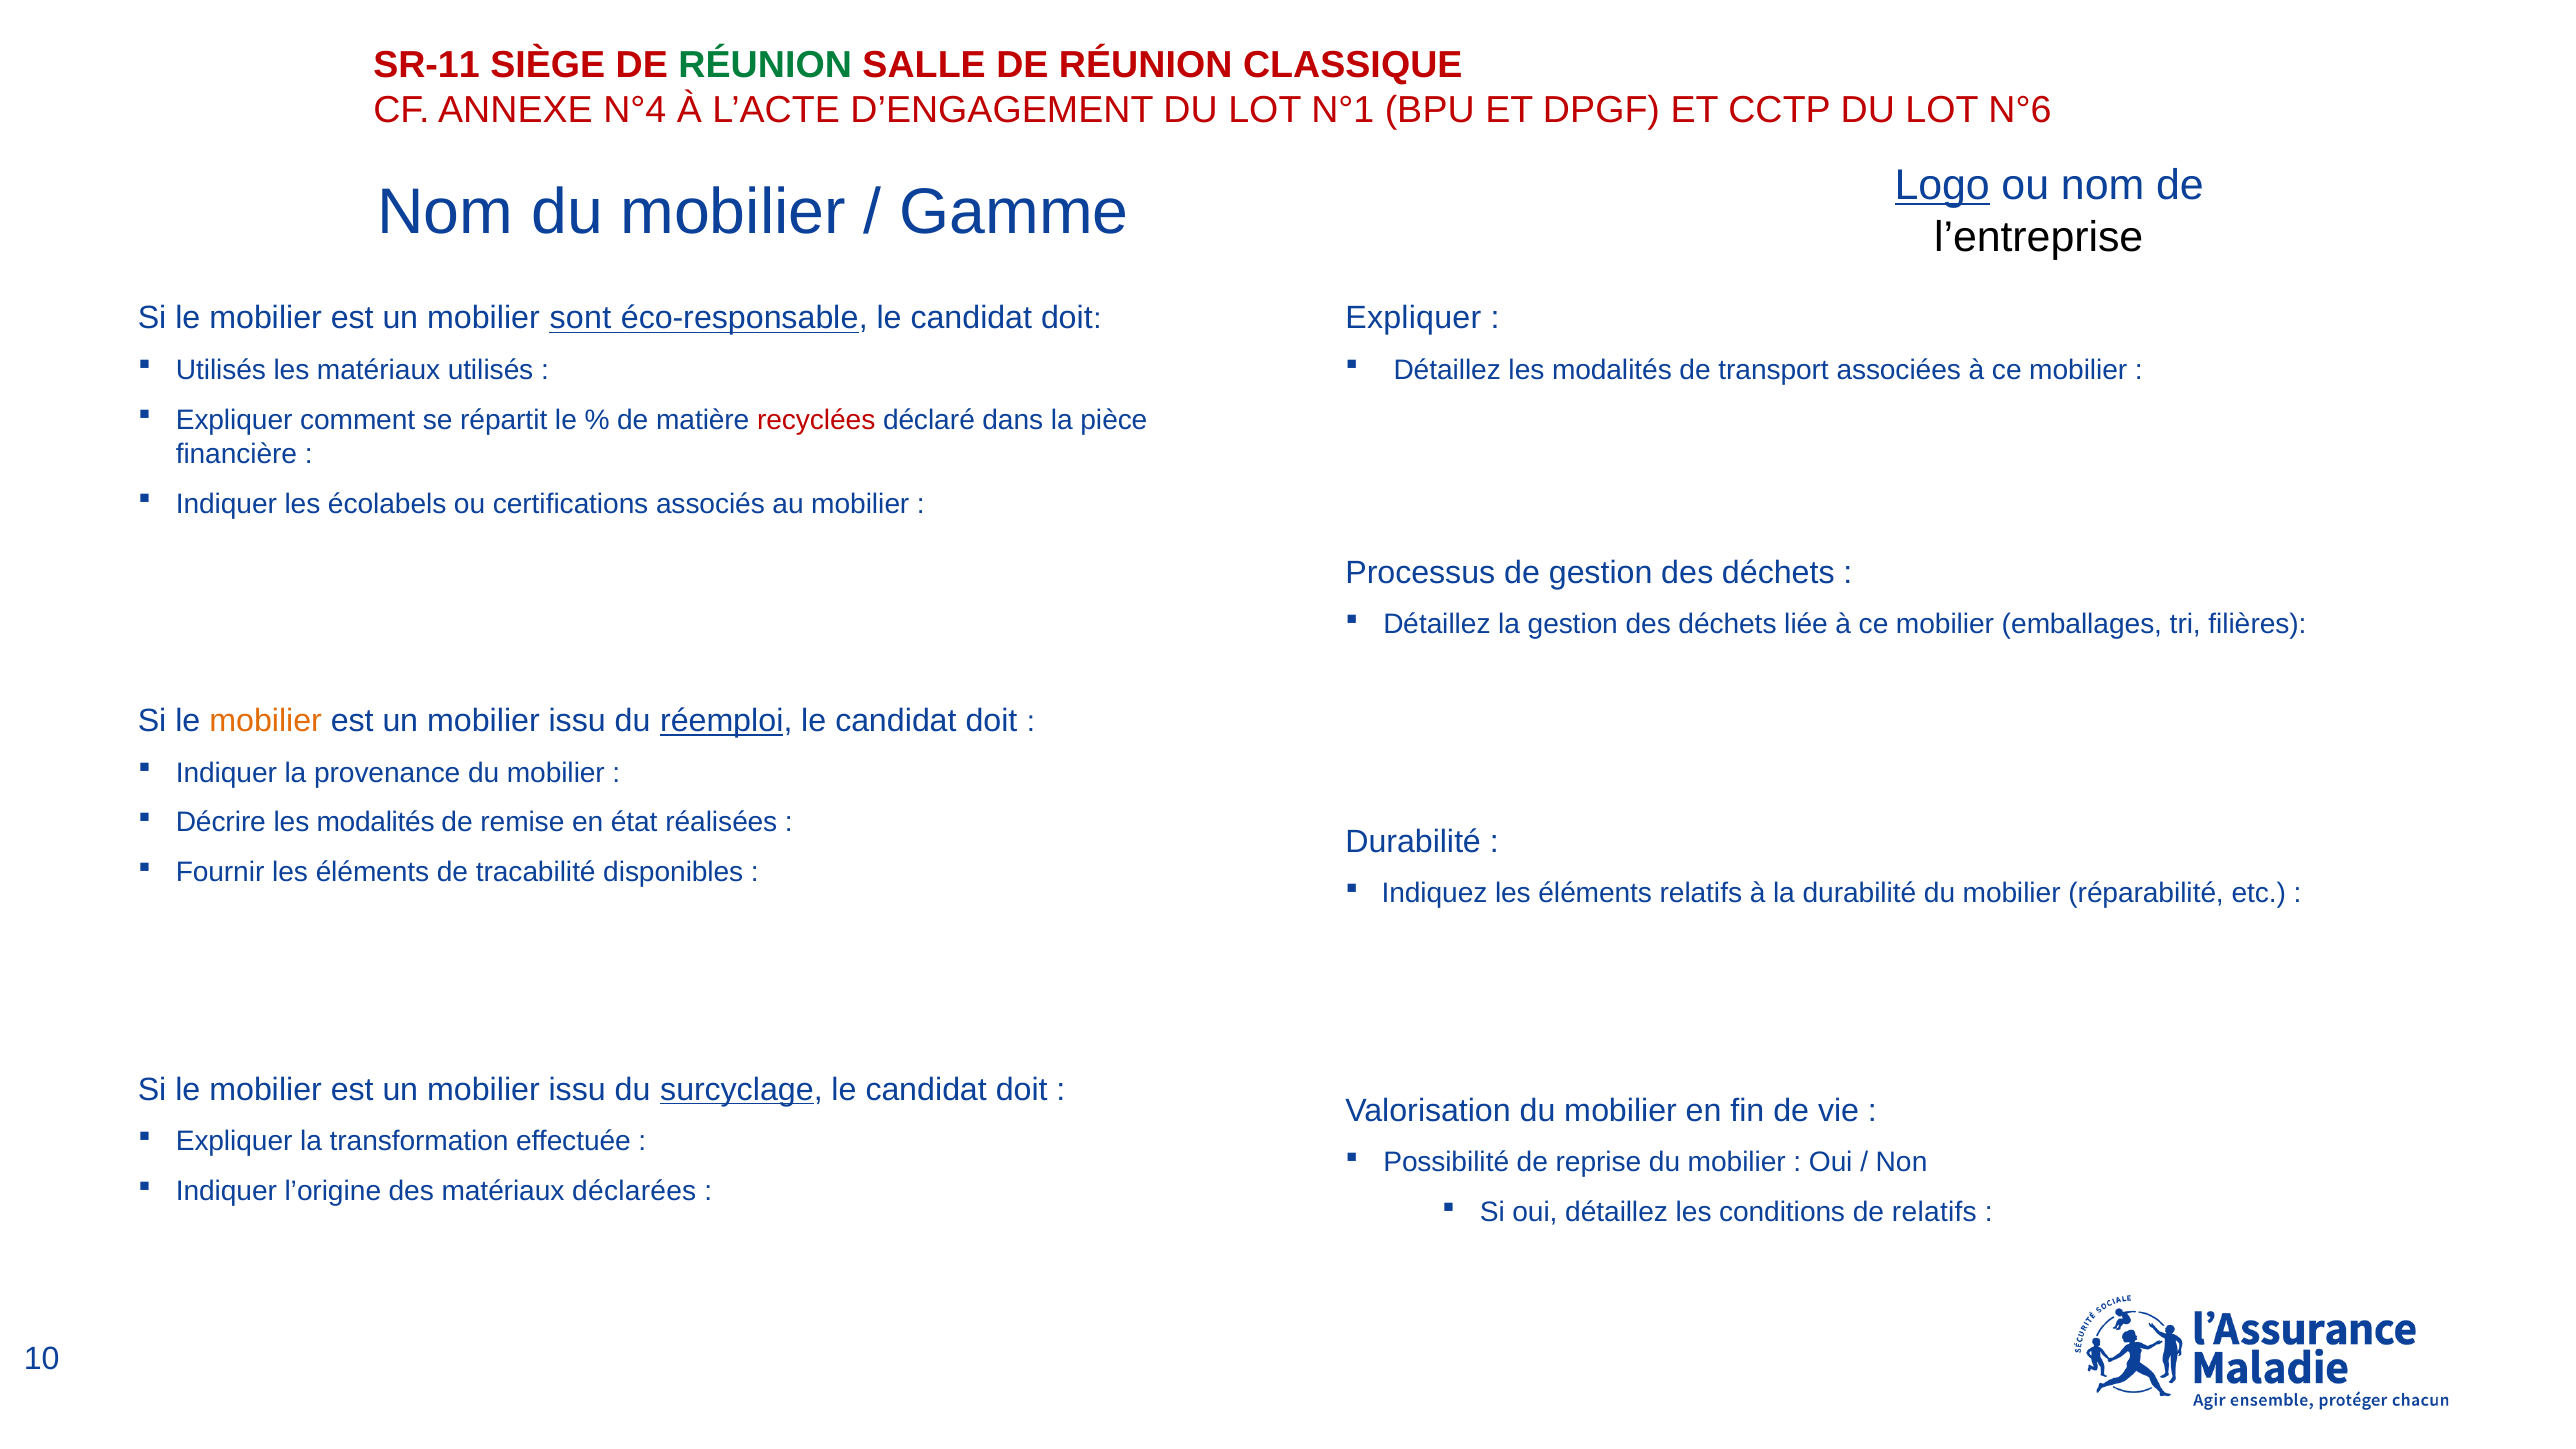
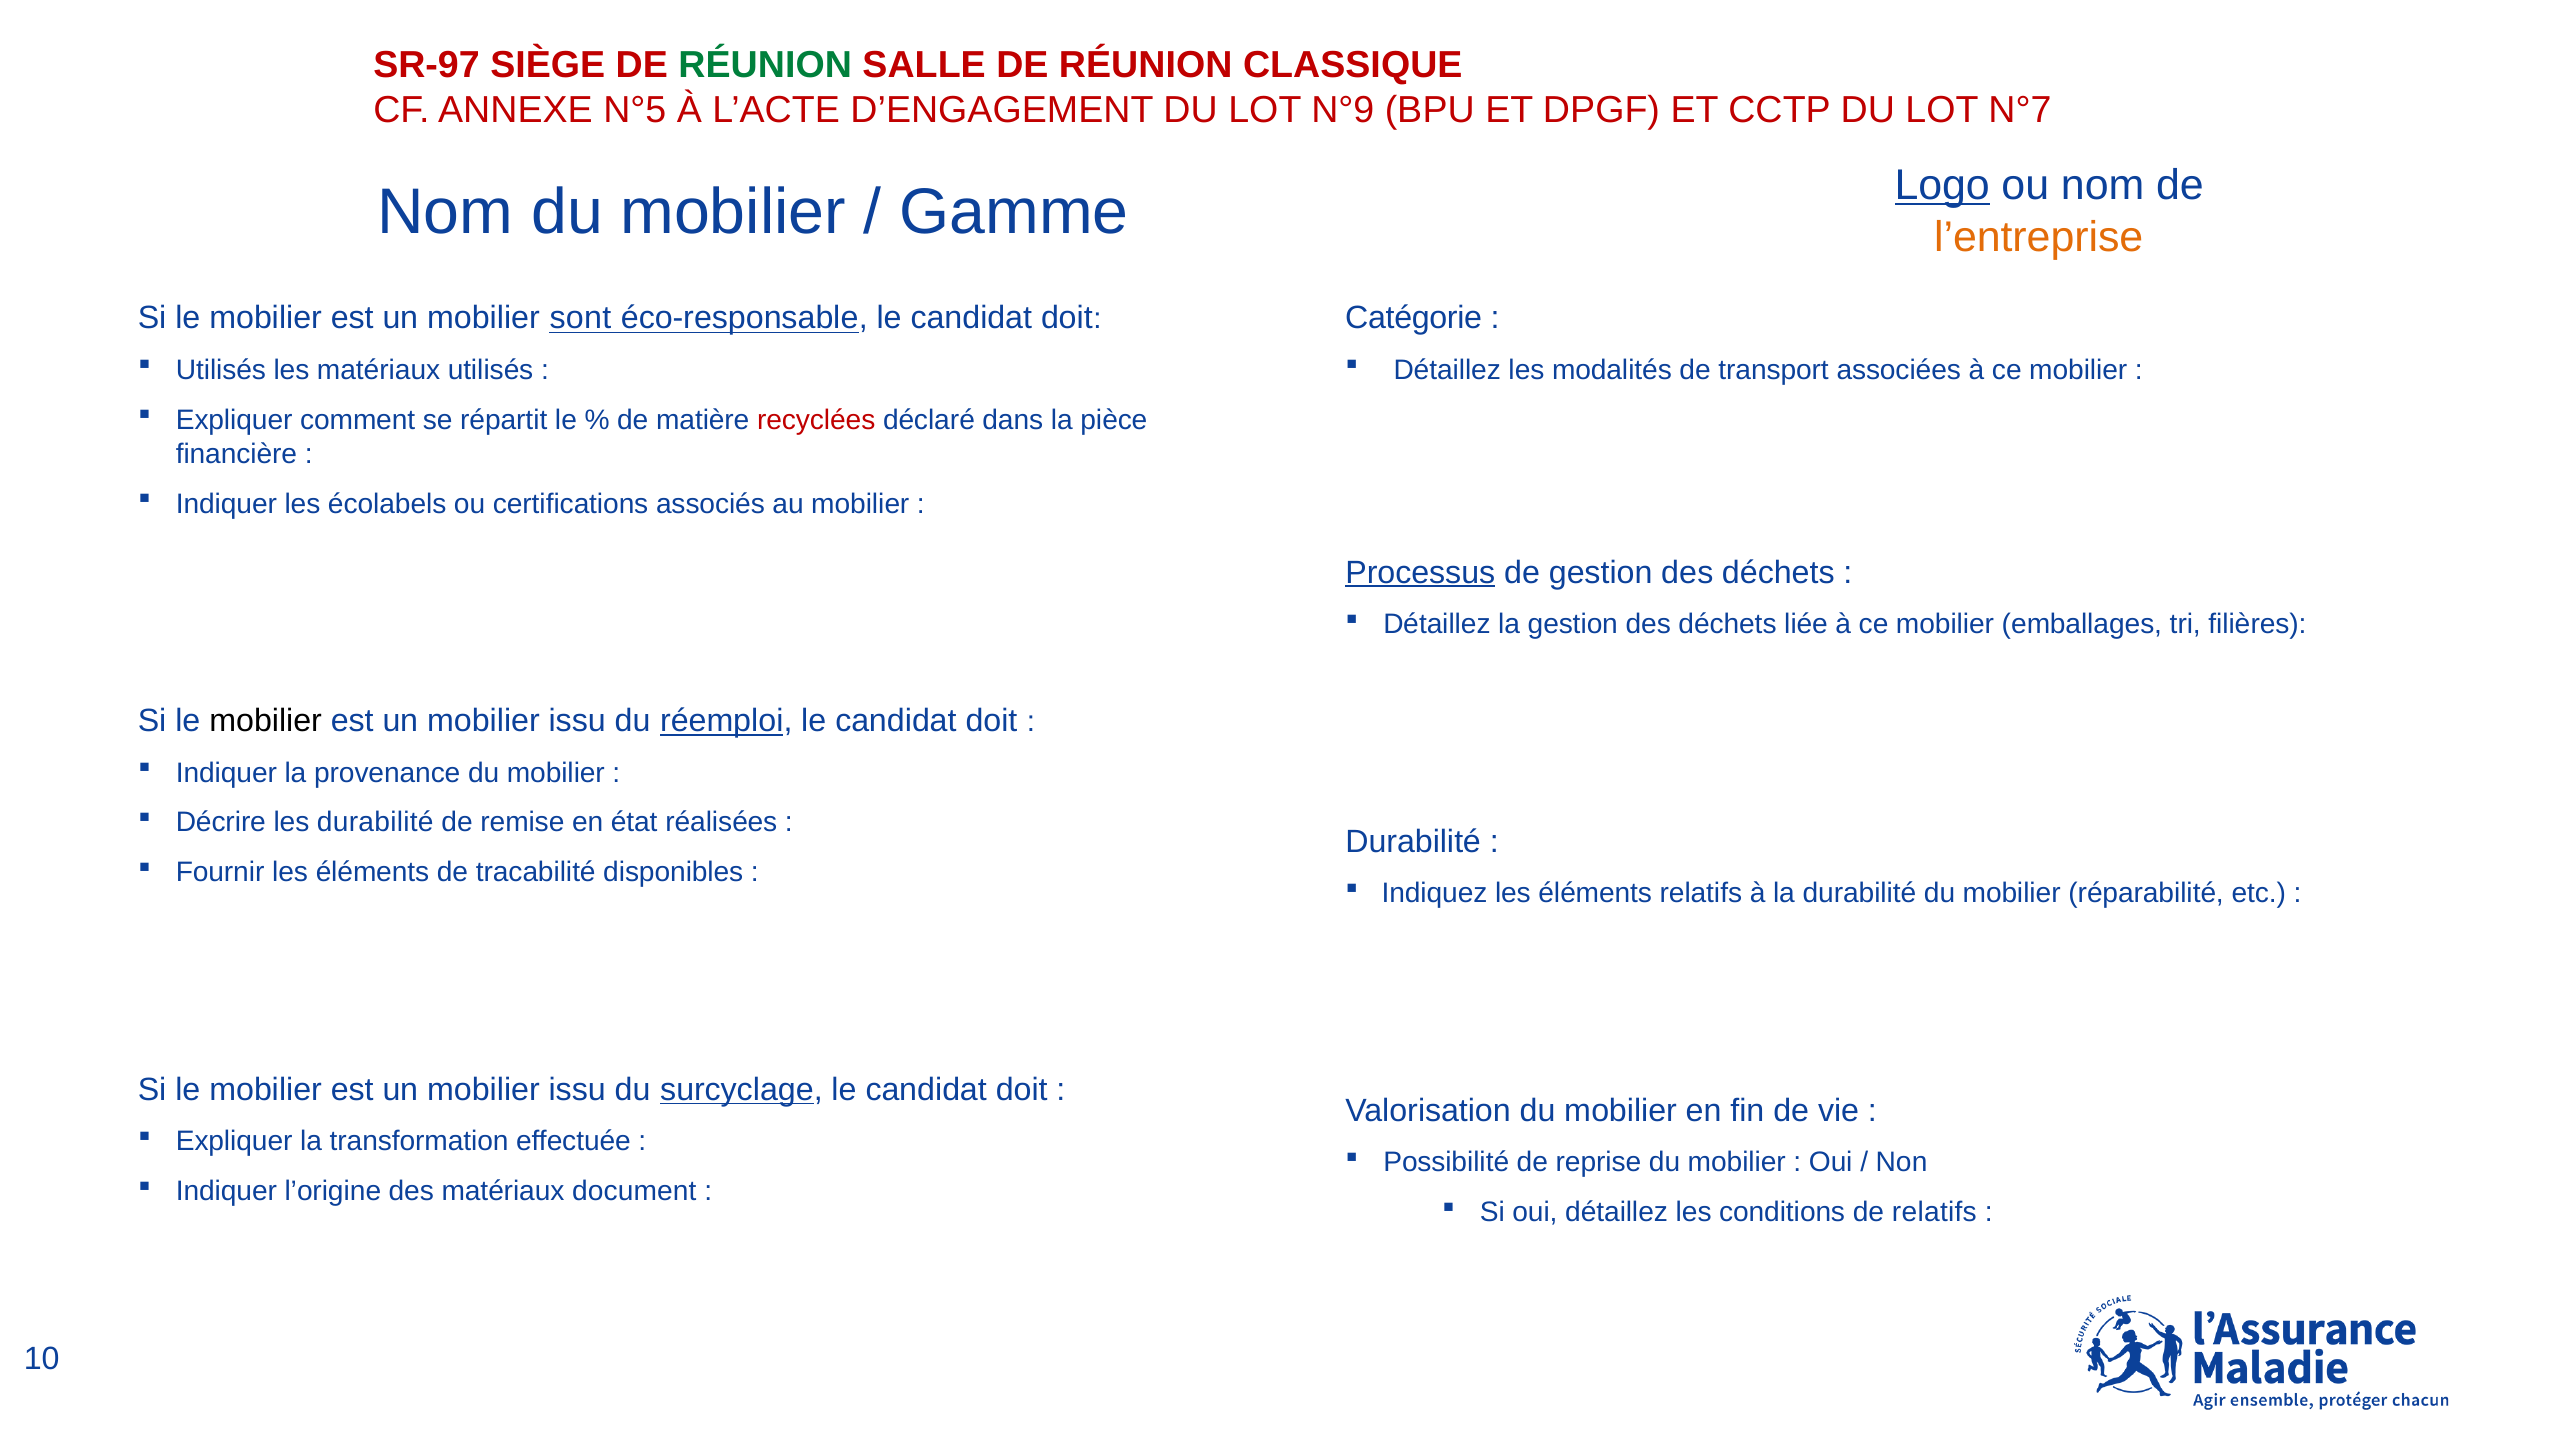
SR-11: SR-11 -> SR-97
N°4: N°4 -> N°5
N°1: N°1 -> N°9
N°6: N°6 -> N°7
l’entreprise colour: black -> orange
Expliquer at (1413, 318): Expliquer -> Catégorie
Processus underline: none -> present
mobilier at (266, 721) colour: orange -> black
Décrire les modalités: modalités -> durabilité
déclarées: déclarées -> document
